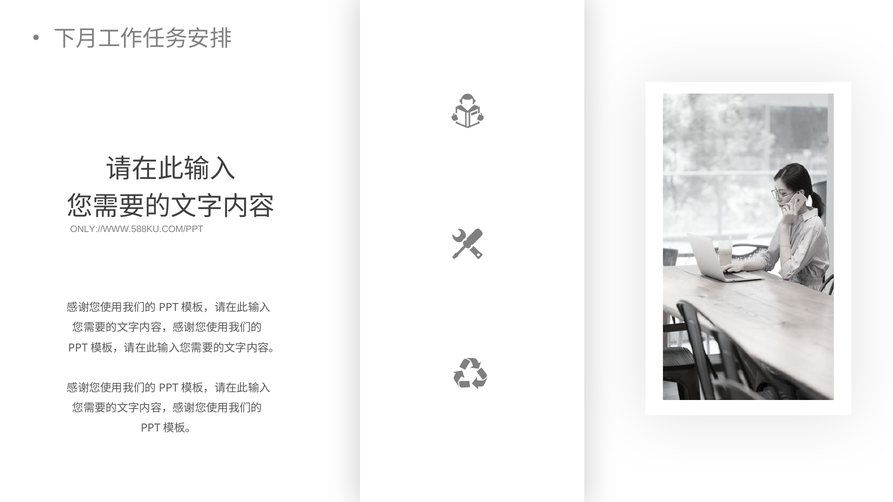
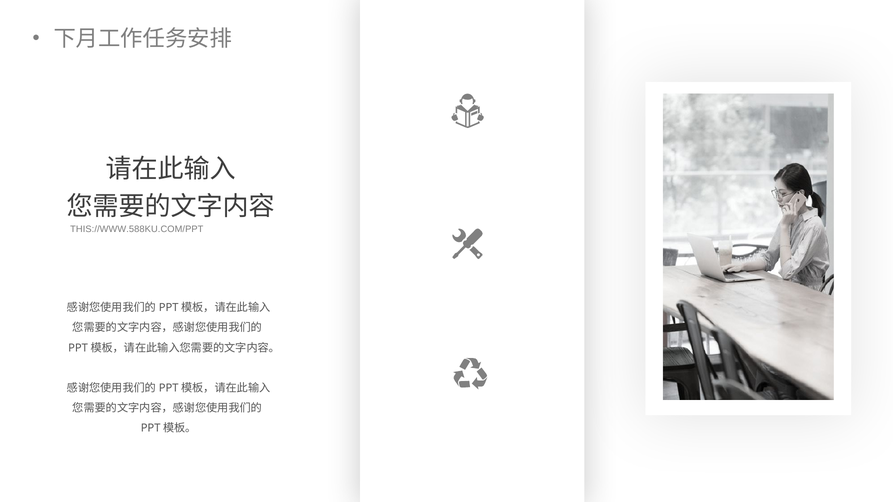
ONLY://WWW.588KU.COM/PPT: ONLY://WWW.588KU.COM/PPT -> THIS://WWW.588KU.COM/PPT
